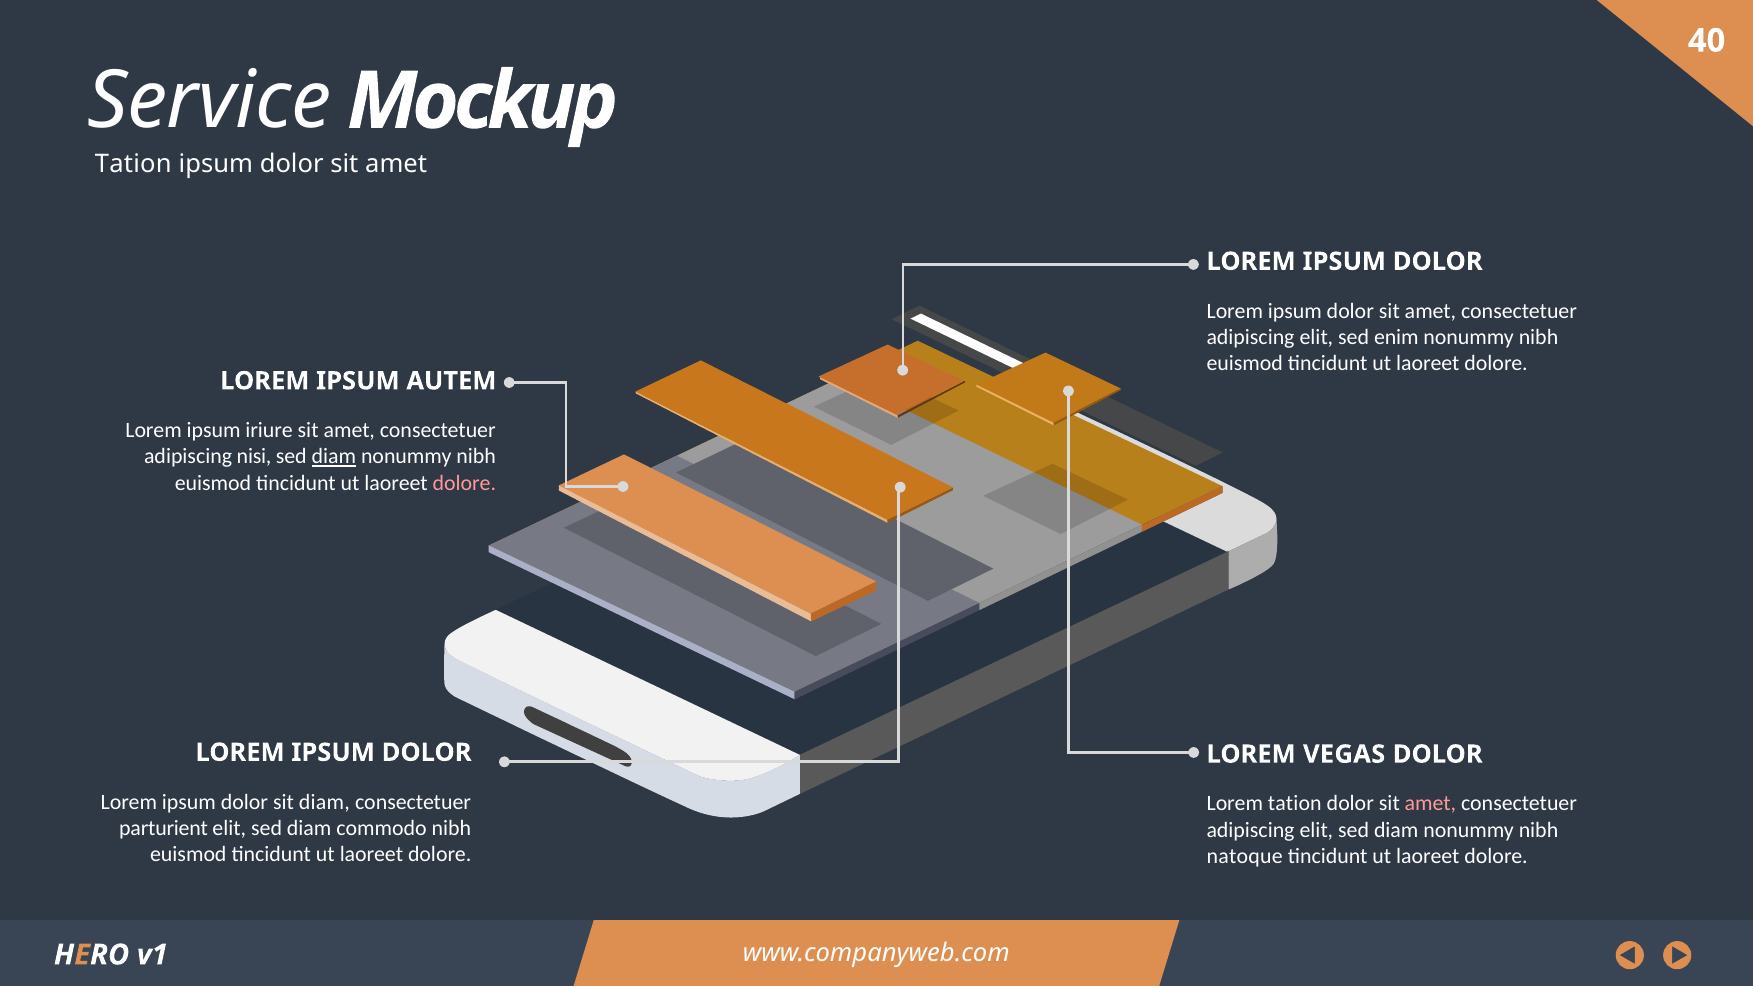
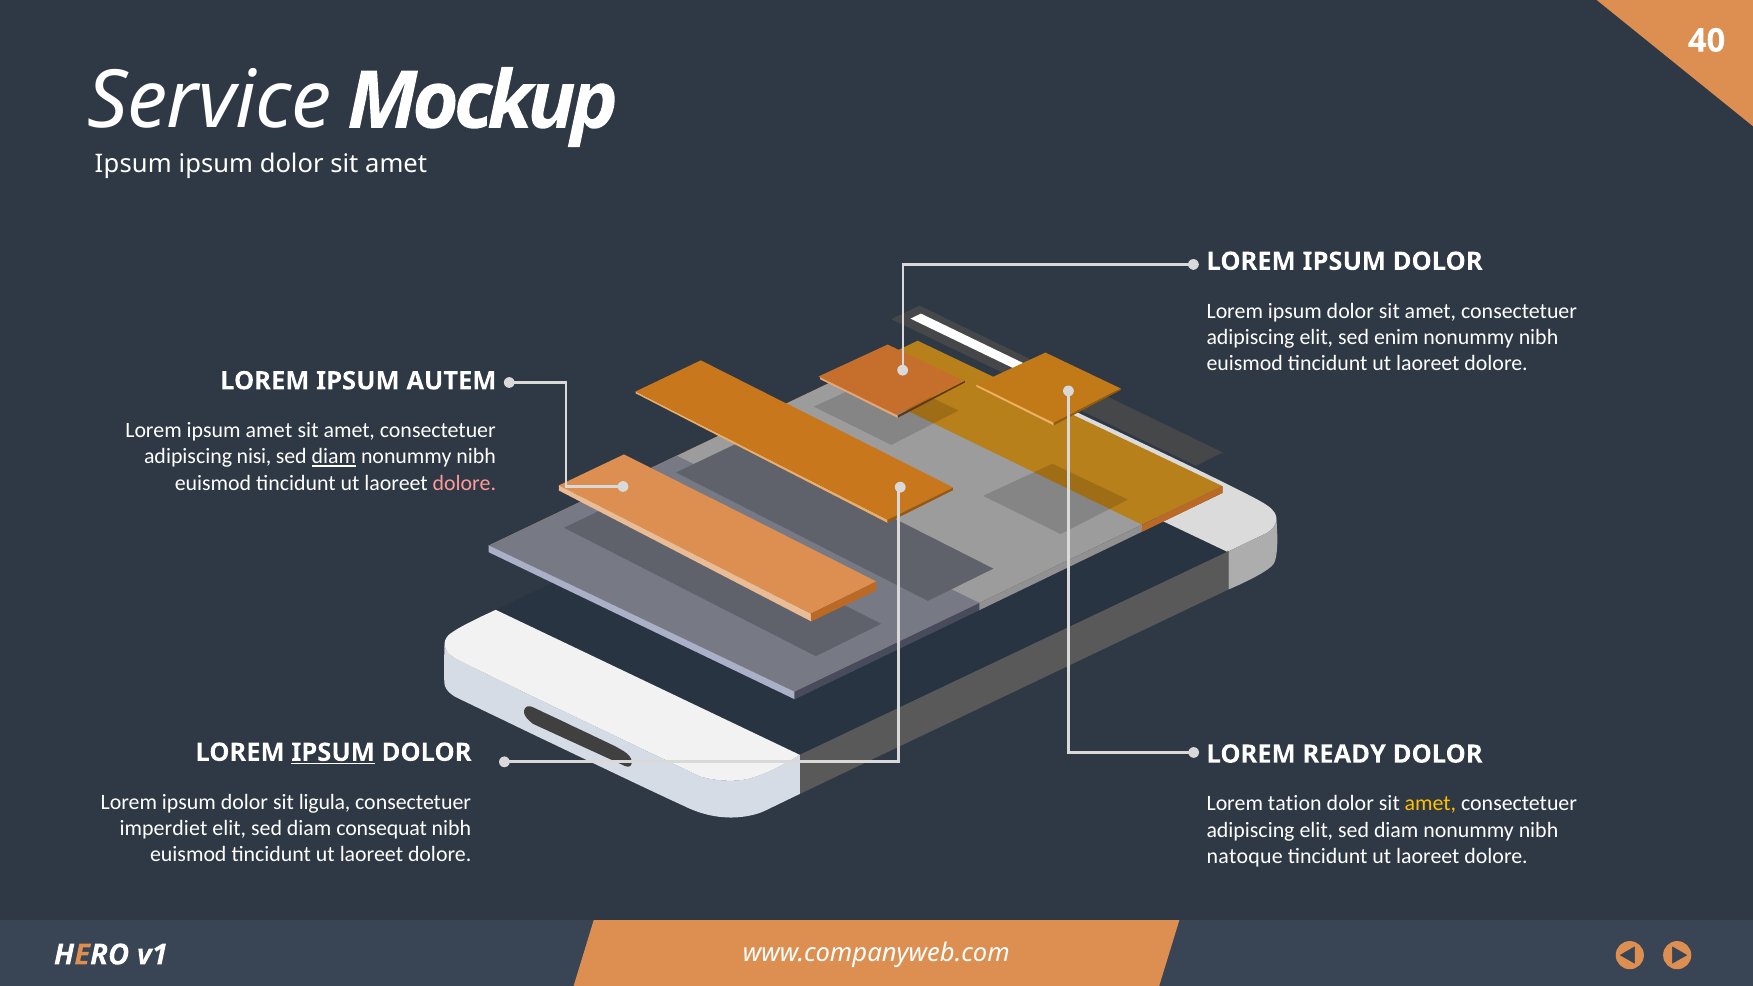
Tation at (133, 164): Tation -> Ipsum
ipsum iriure: iriure -> amet
IPSUM at (333, 753) underline: none -> present
VEGAS: VEGAS -> READY
sit diam: diam -> ligula
amet at (1430, 804) colour: pink -> yellow
parturient: parturient -> imperdiet
commodo: commodo -> consequat
